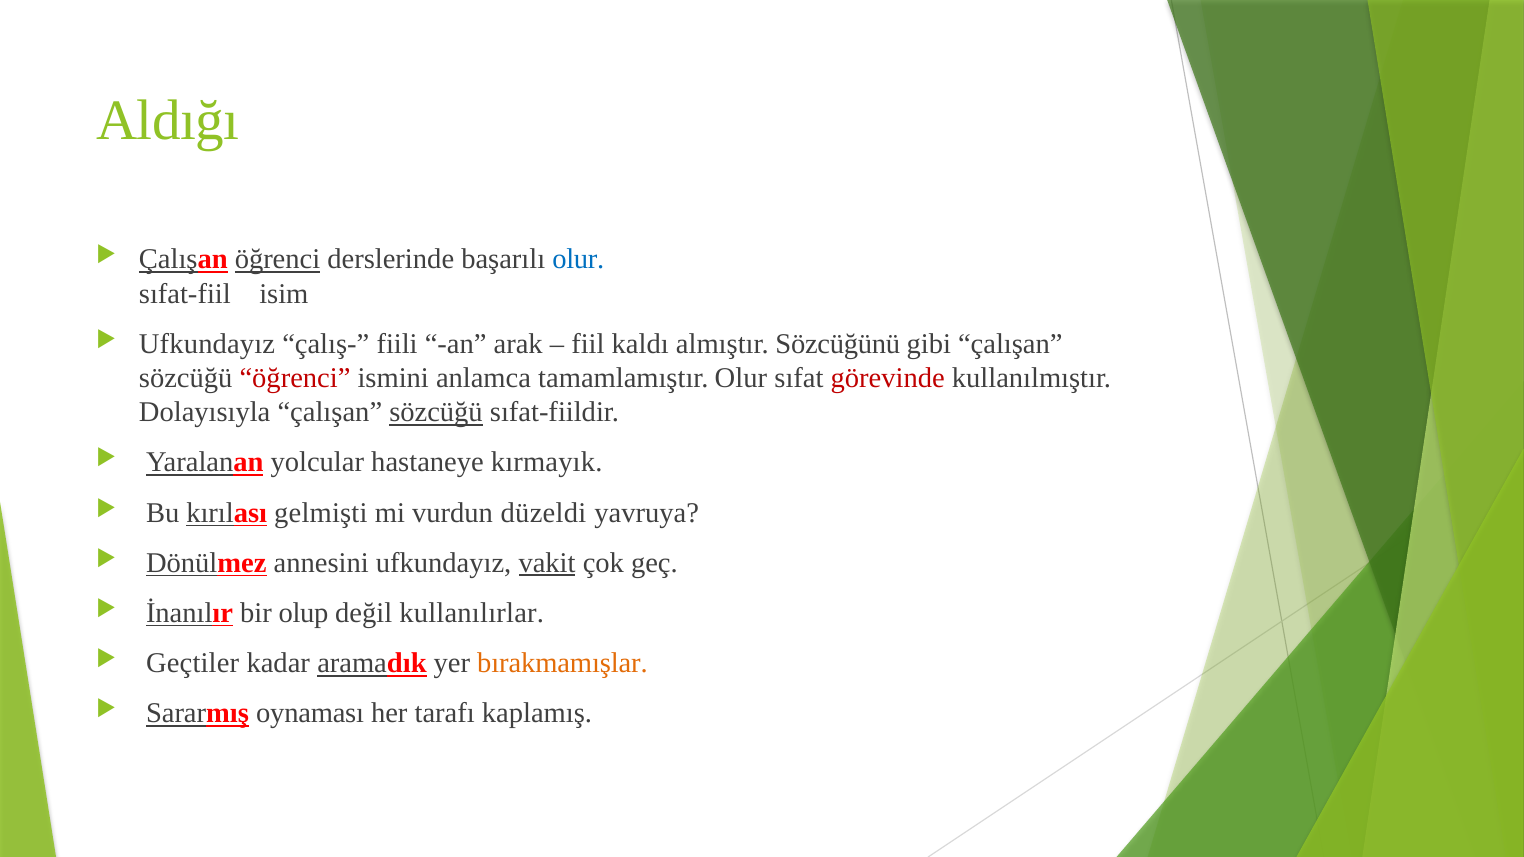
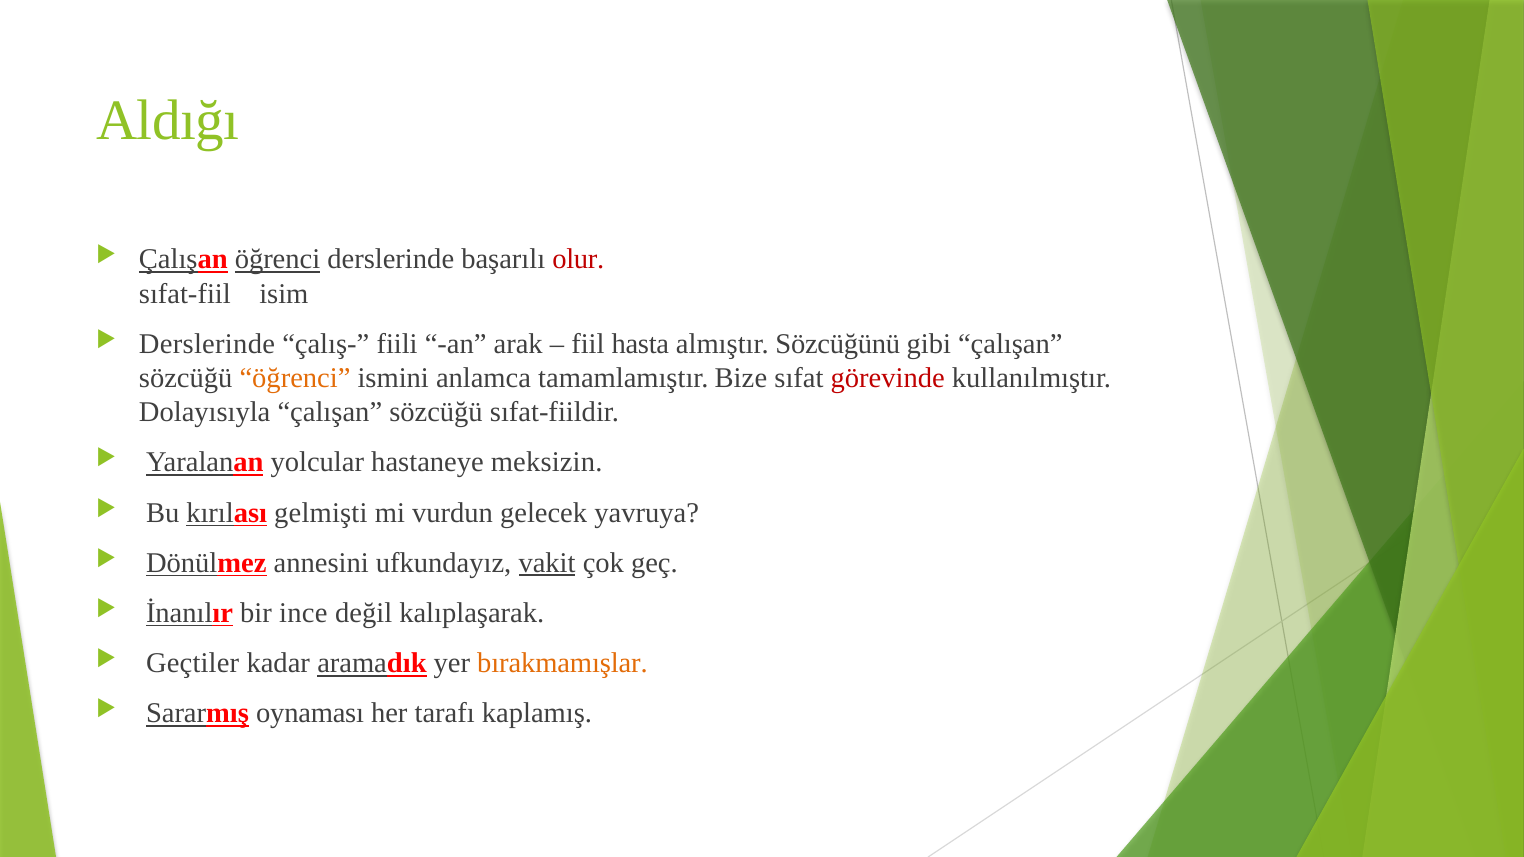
olur at (578, 259) colour: blue -> red
Ufkundayız at (207, 344): Ufkundayız -> Derslerinde
kaldı: kaldı -> hasta
öğrenci at (295, 378) colour: red -> orange
tamamlamıştır Olur: Olur -> Bize
sözcüğü at (436, 412) underline: present -> none
kırmayık: kırmayık -> meksizin
düzeldi: düzeldi -> gelecek
olup: olup -> ince
kullanılırlar: kullanılırlar -> kalıplaşarak
